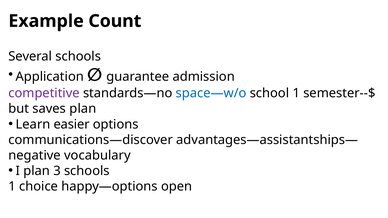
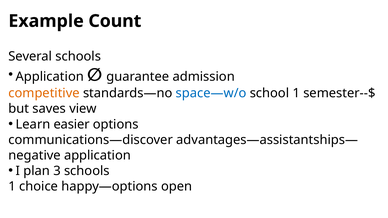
competitive colour: purple -> orange
saves plan: plan -> view
vocabulary at (97, 155): vocabulary -> application
